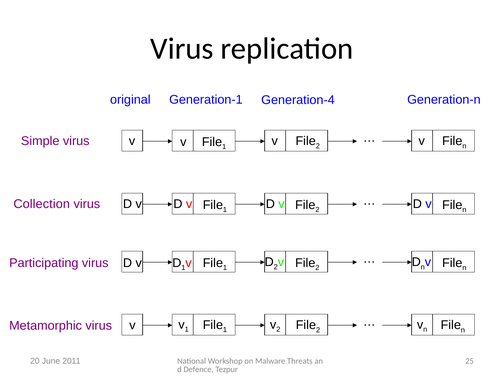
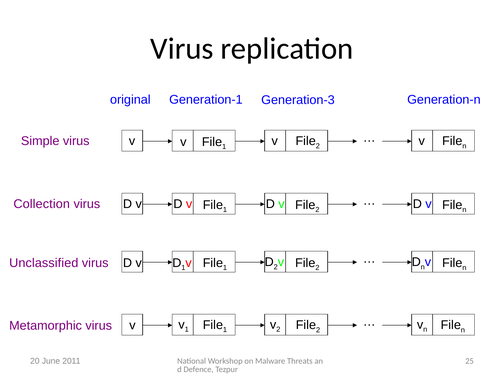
Generation-4: Generation-4 -> Generation-3
Participating: Participating -> Unclassified
